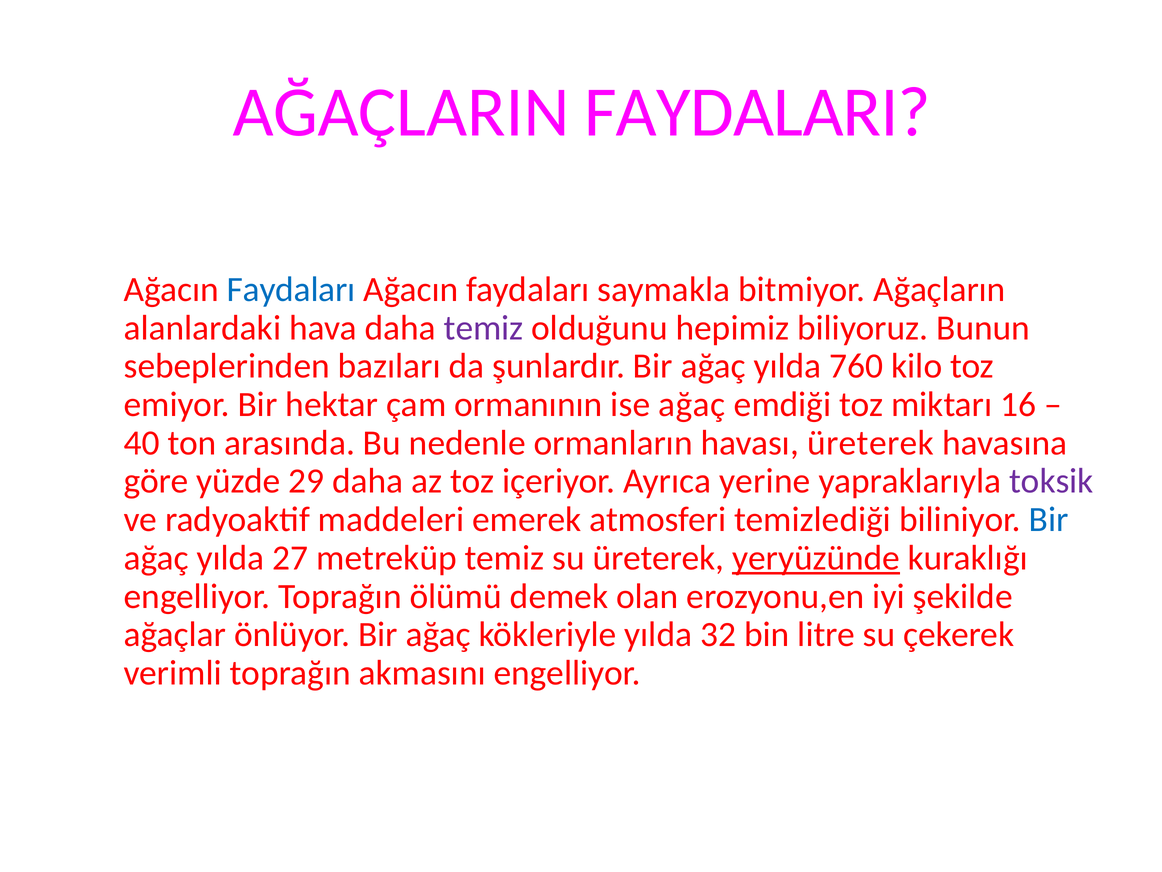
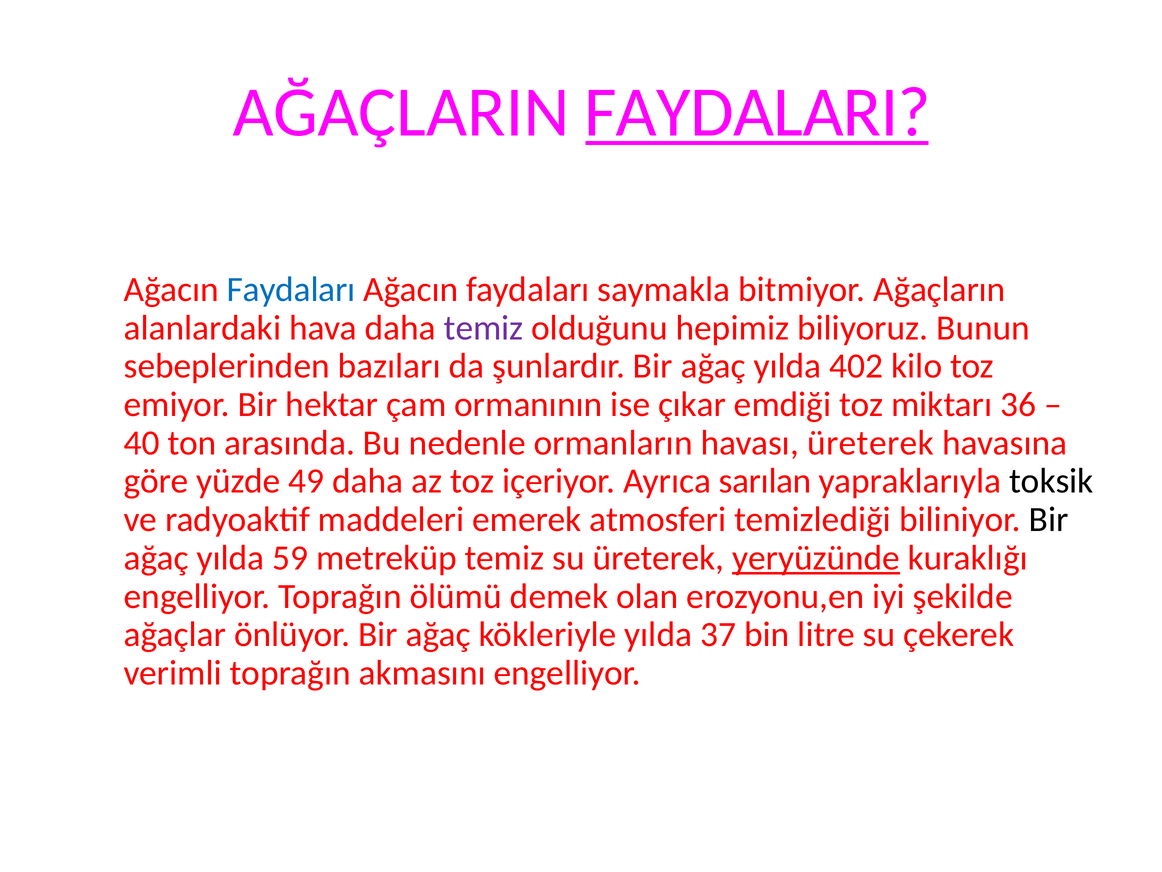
FAYDALARI underline: none -> present
760: 760 -> 402
ise ağaç: ağaç -> çıkar
16: 16 -> 36
29: 29 -> 49
yerine: yerine -> sarılan
toksik colour: purple -> black
Bir at (1049, 519) colour: blue -> black
27: 27 -> 59
32: 32 -> 37
